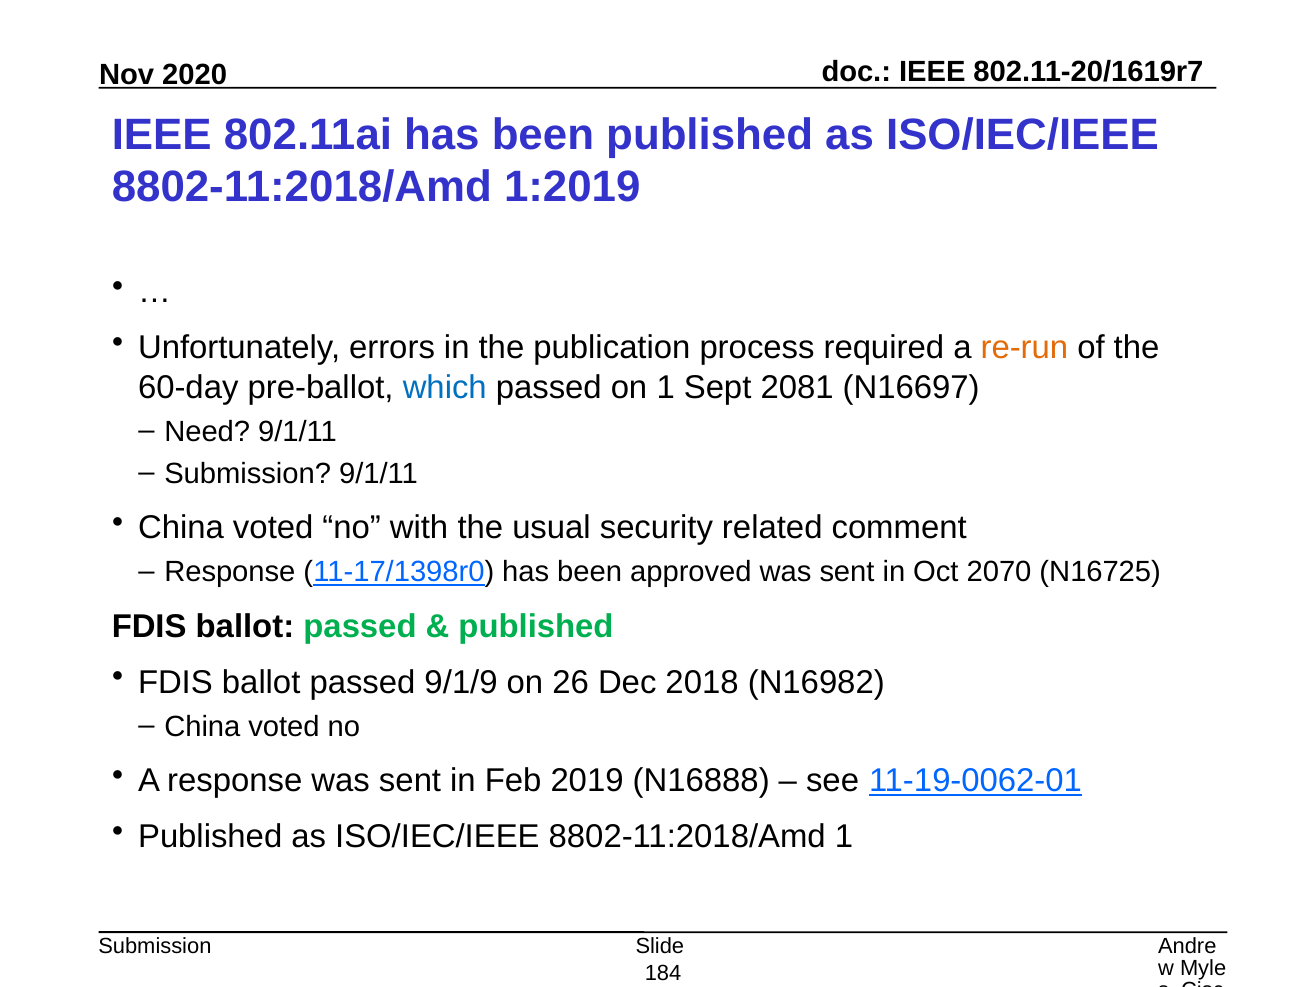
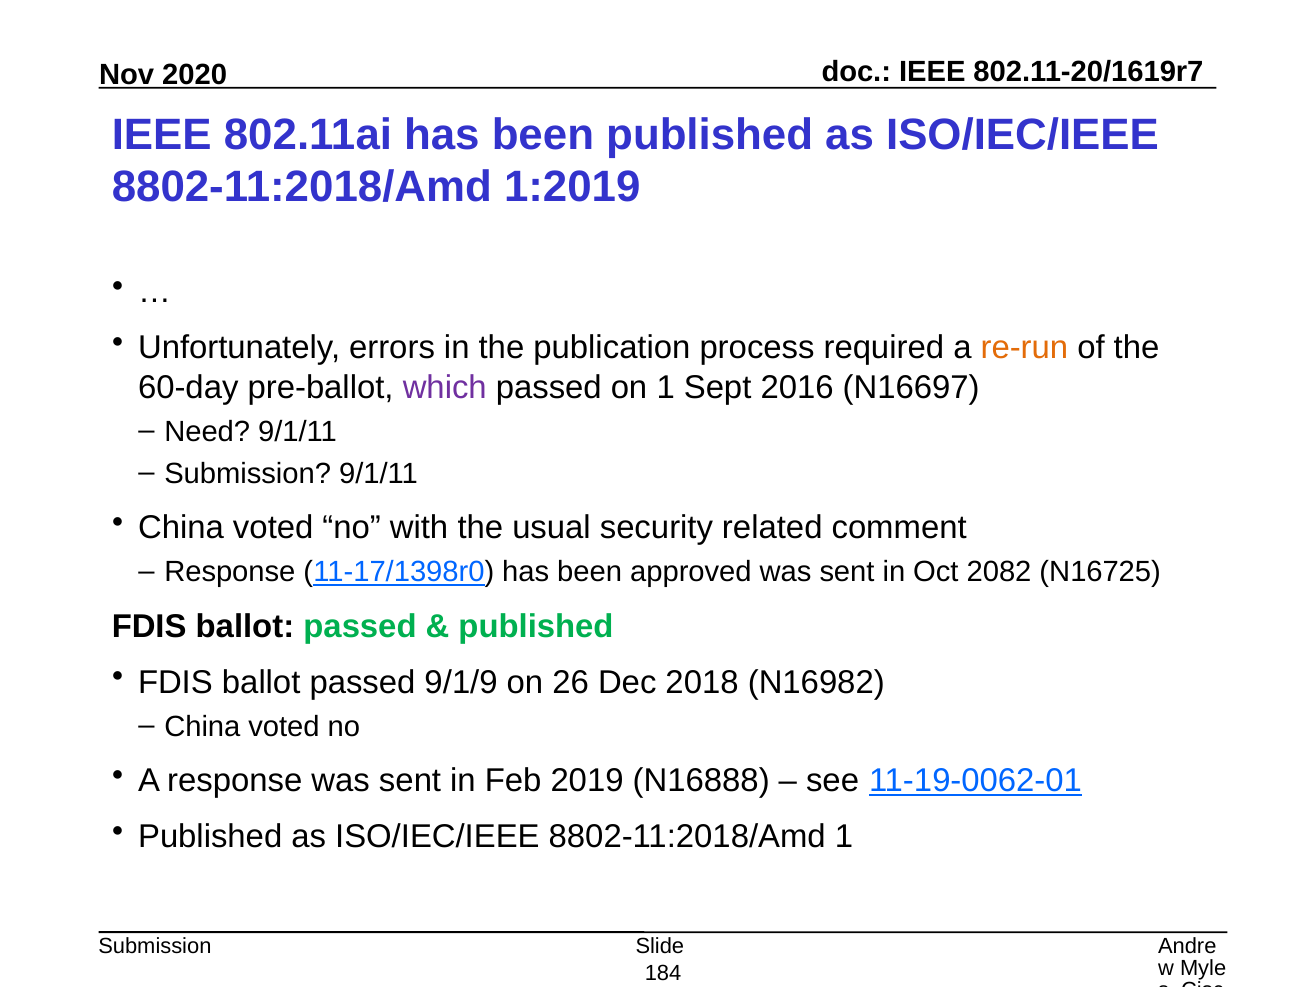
which colour: blue -> purple
2081: 2081 -> 2016
2070: 2070 -> 2082
